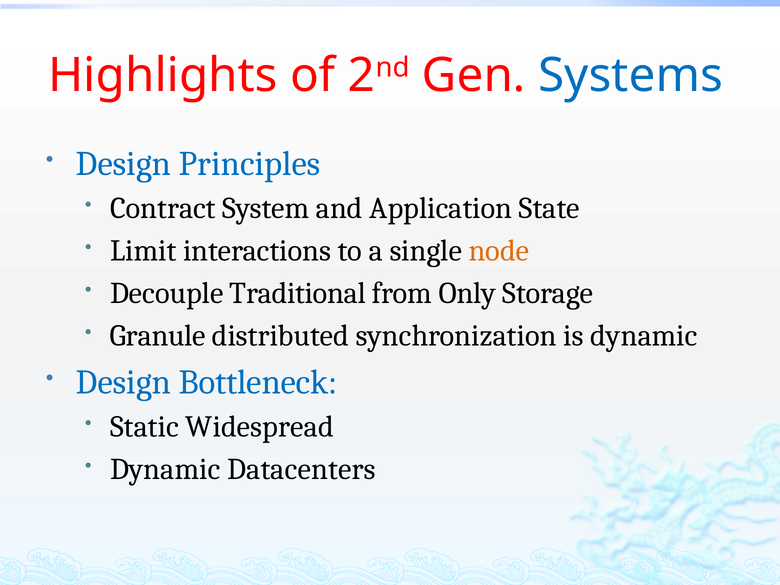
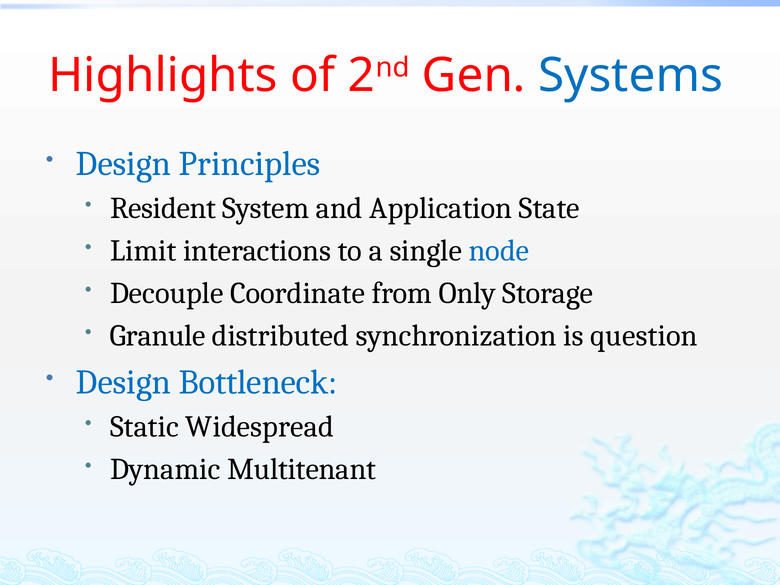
Contract: Contract -> Resident
node colour: orange -> blue
Traditional: Traditional -> Coordinate
is dynamic: dynamic -> question
Datacenters: Datacenters -> Multitenant
